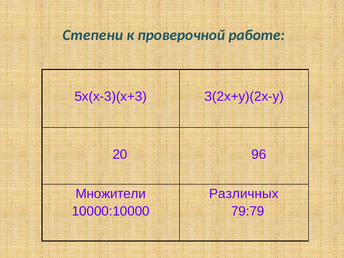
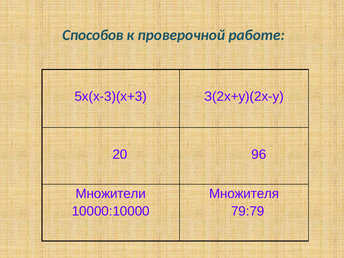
Степени: Степени -> Способов
Различных: Различных -> Множителя
